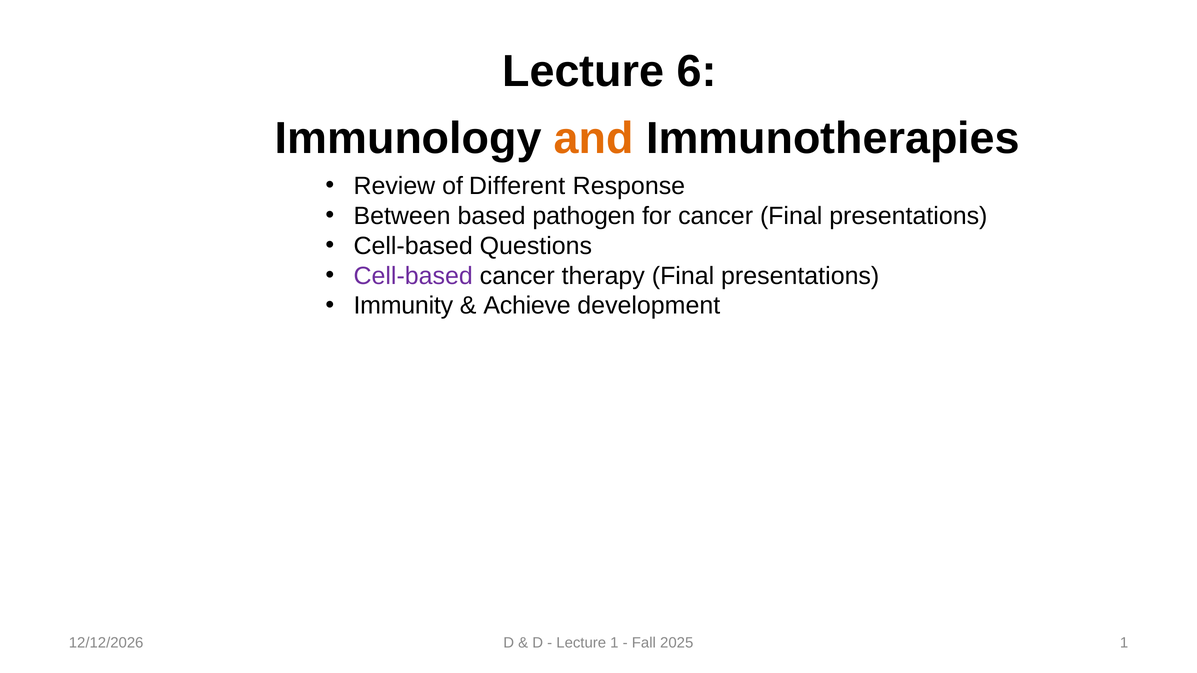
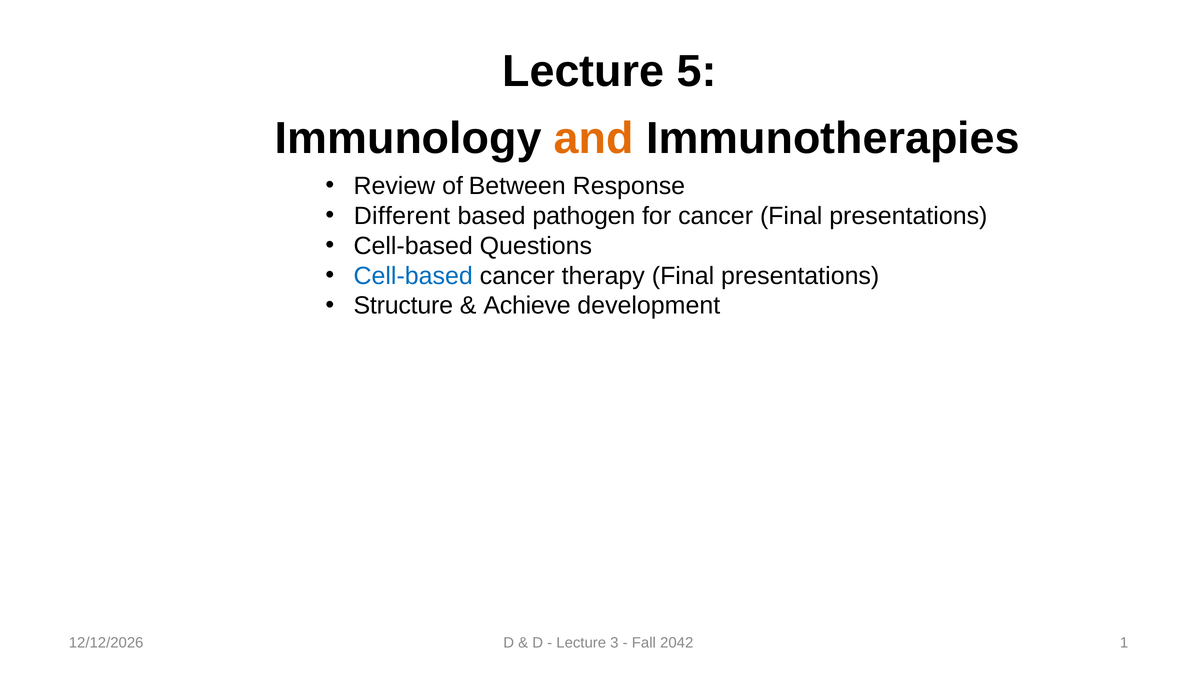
6: 6 -> 5
Different: Different -> Between
Between: Between -> Different
Cell-based at (413, 276) colour: purple -> blue
Immunity: Immunity -> Structure
Lecture 1: 1 -> 3
2025: 2025 -> 2042
